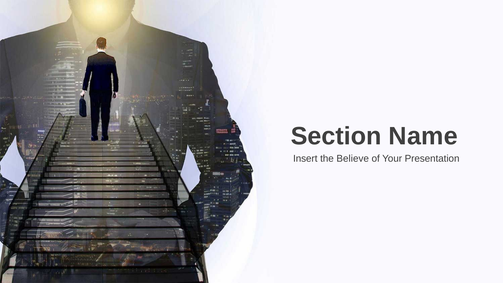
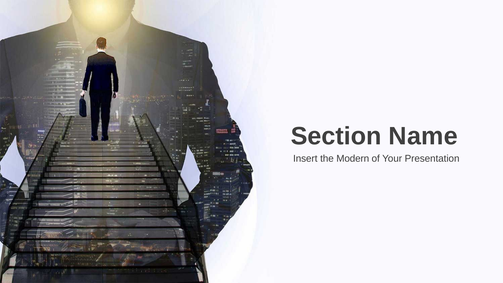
Believe: Believe -> Modern
